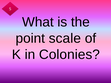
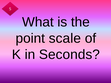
Colonies: Colonies -> Seconds
